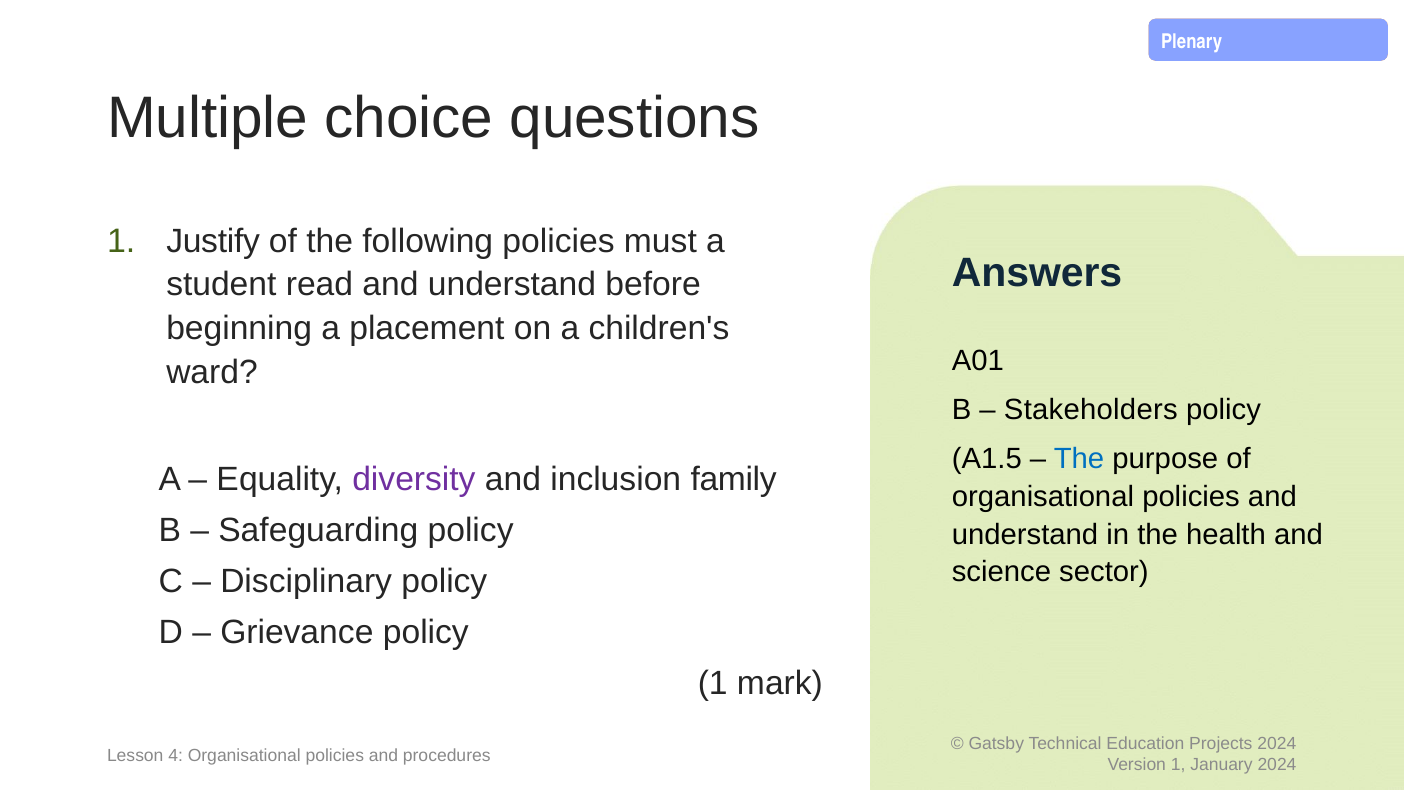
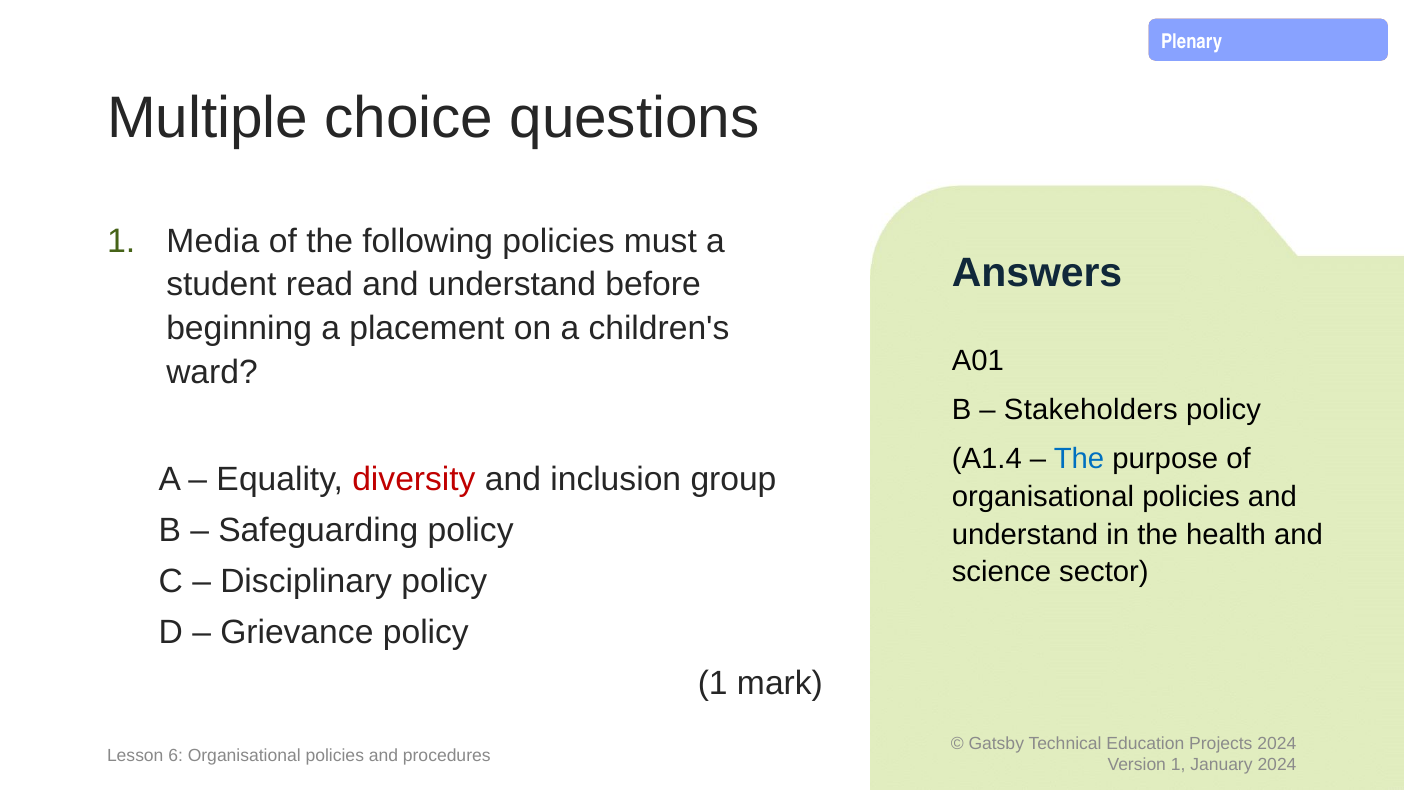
Justify: Justify -> Media
A1.5: A1.5 -> A1.4
diversity colour: purple -> red
family: family -> group
4: 4 -> 6
